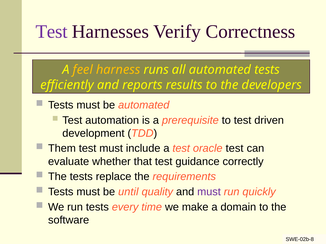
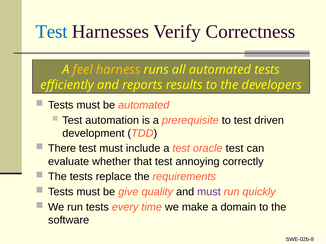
Test at (52, 32) colour: purple -> blue
Them: Them -> There
guidance: guidance -> annoying
until: until -> give
